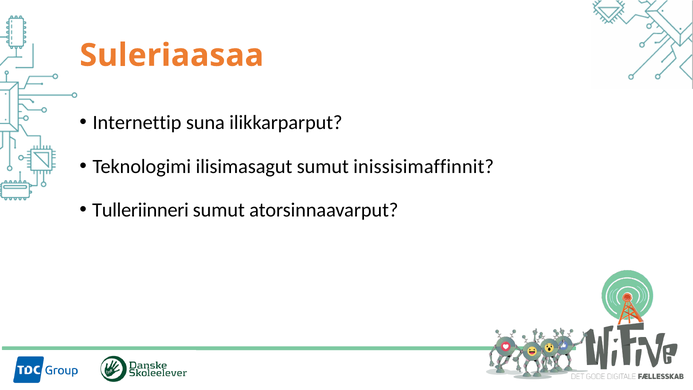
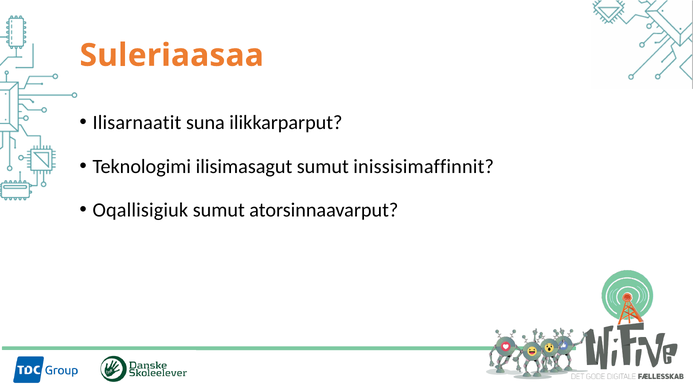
Internettip: Internettip -> Ilisarnaatit
Tulleriinneri: Tulleriinneri -> Oqallisigiuk
